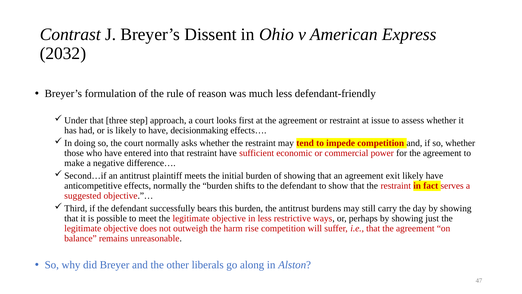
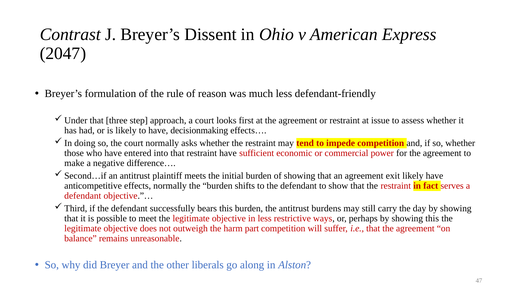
2032: 2032 -> 2047
suggested at (83, 196): suggested -> defendant
showing just: just -> this
rise: rise -> part
